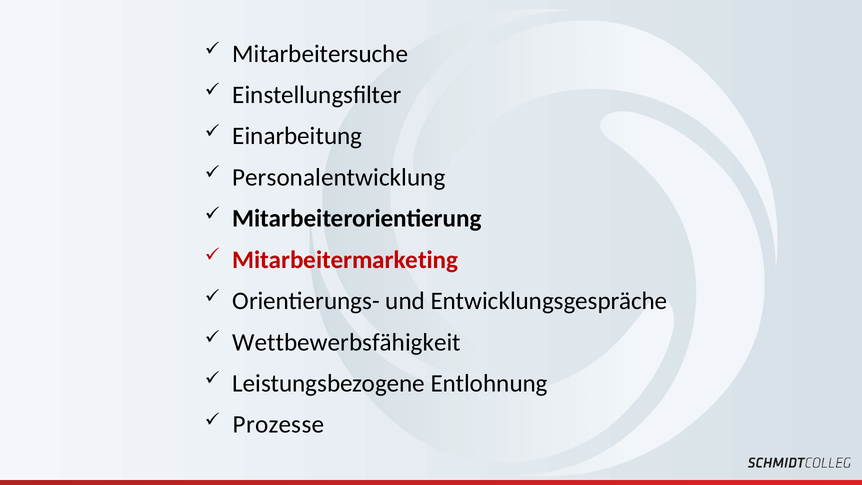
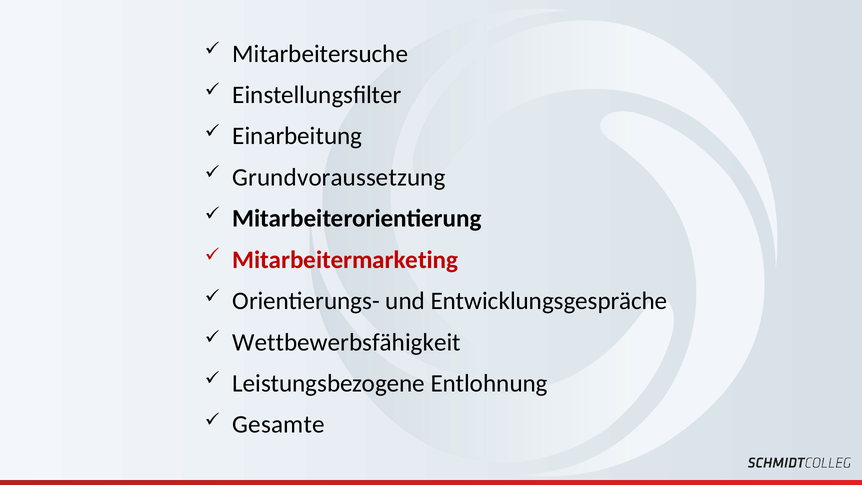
Personalentwicklung: Personalentwicklung -> Grundvoraussetzung
Prozesse: Prozesse -> Gesamte
